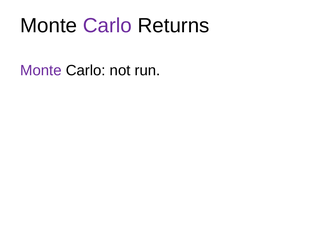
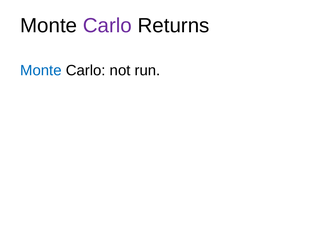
Monte at (41, 70) colour: purple -> blue
